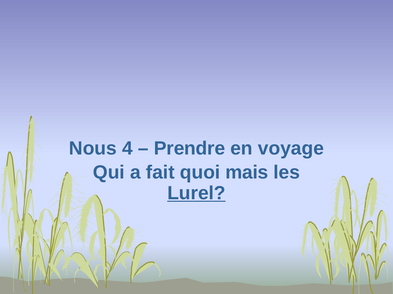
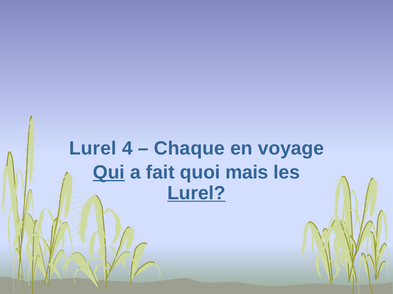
Nous at (93, 149): Nous -> Lurel
Prendre: Prendre -> Chaque
Qui underline: none -> present
